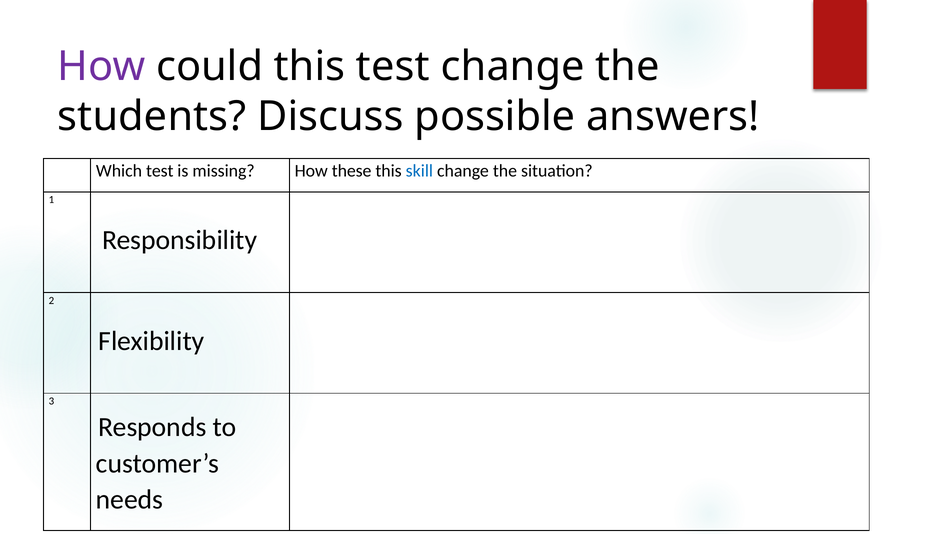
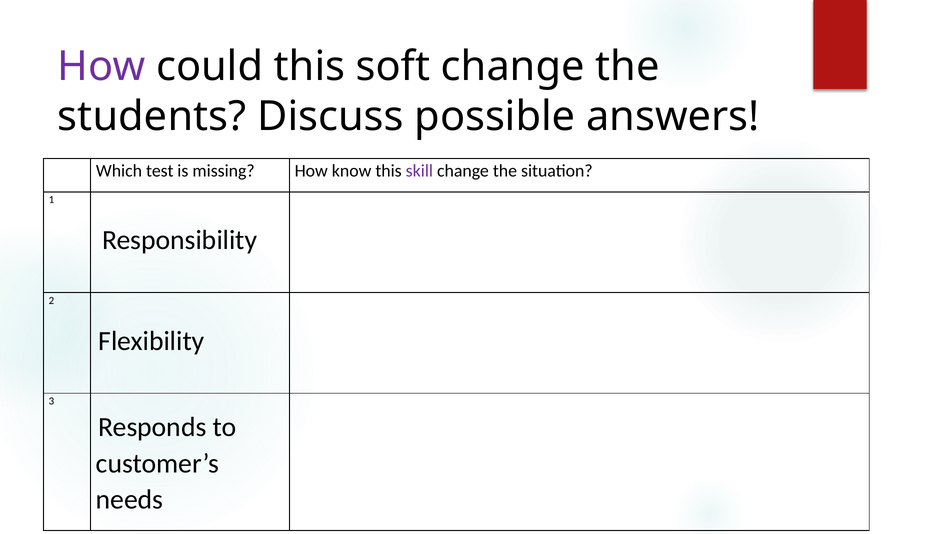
this test: test -> soft
these: these -> know
skill colour: blue -> purple
